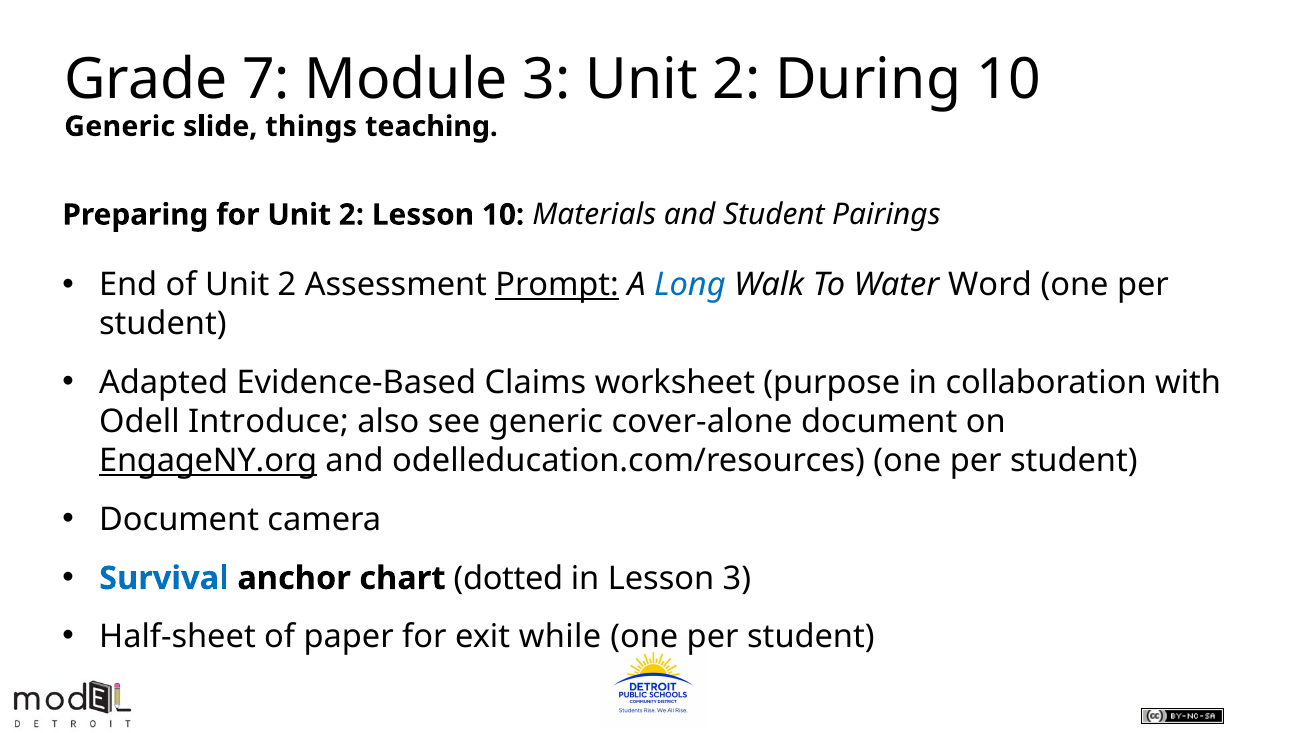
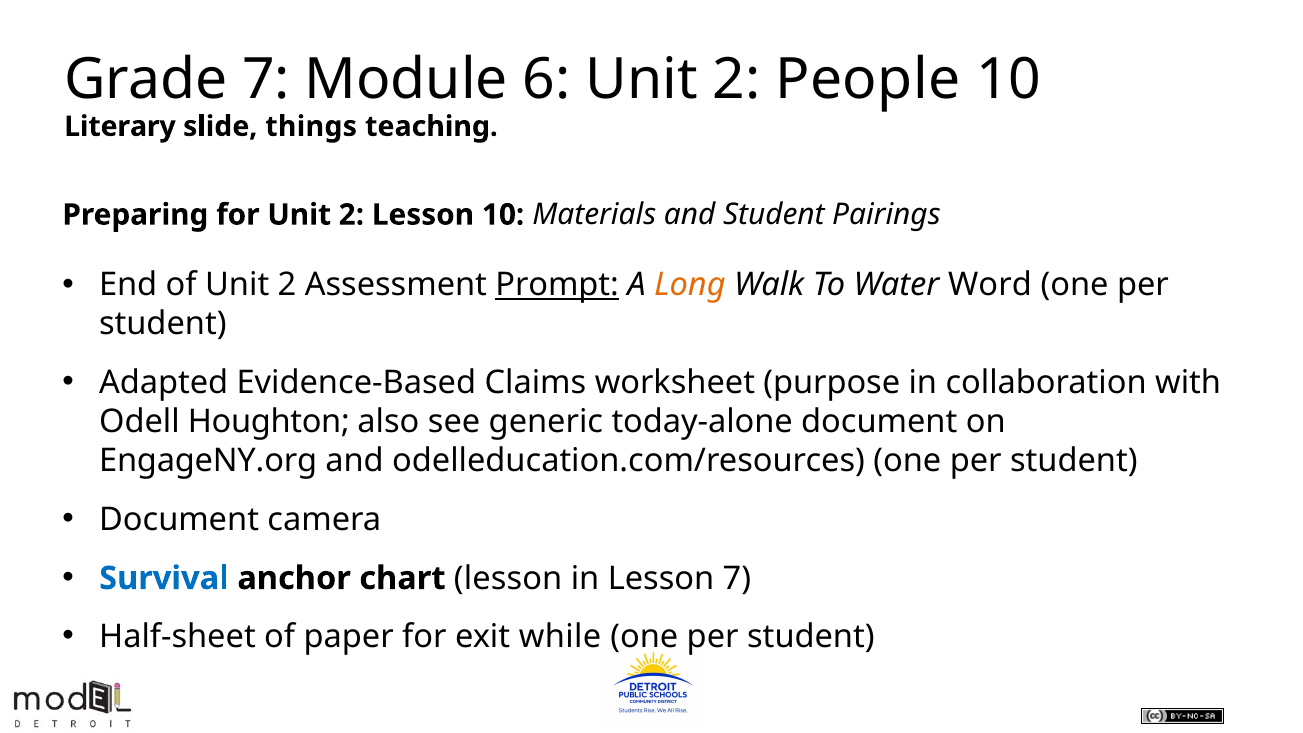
Module 3: 3 -> 6
During: During -> People
Generic at (120, 126): Generic -> Literary
Long colour: blue -> orange
Introduce: Introduce -> Houghton
cover-alone: cover-alone -> today-alone
EngageNY.org underline: present -> none
chart dotted: dotted -> lesson
Lesson 3: 3 -> 7
